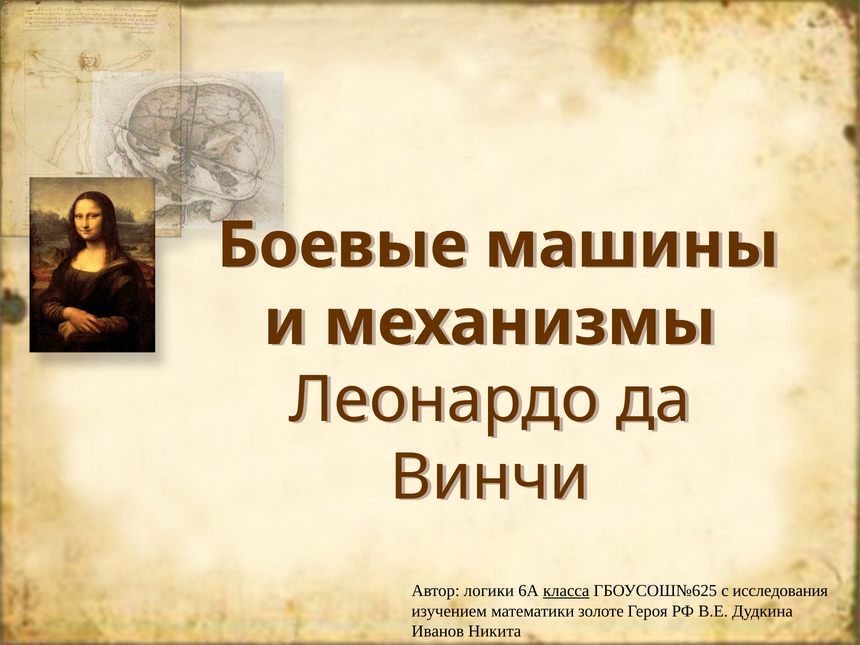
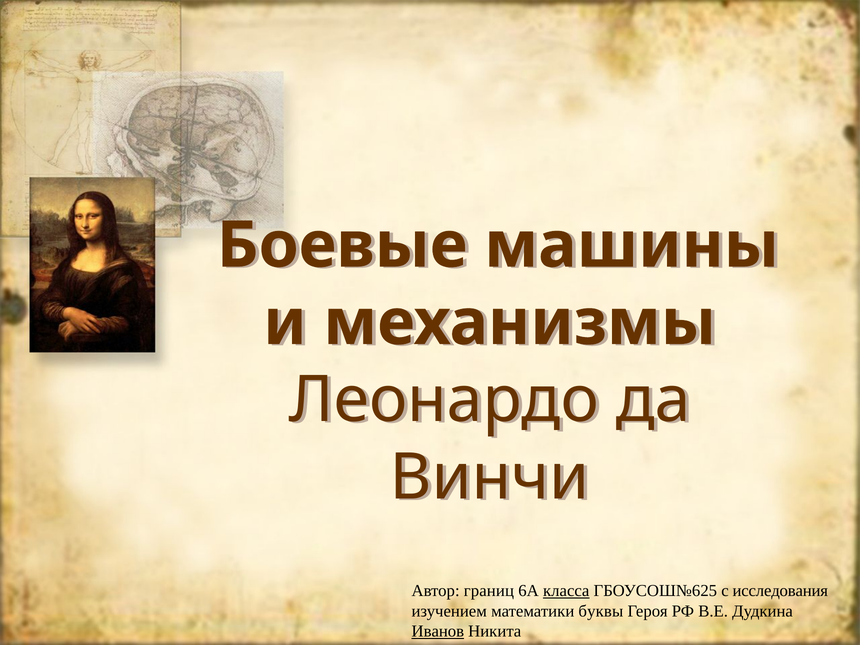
логики: логики -> границ
золоте: золоте -> буквы
Иванов underline: none -> present
